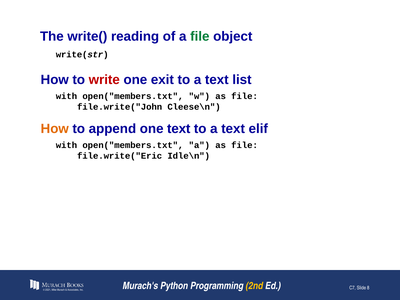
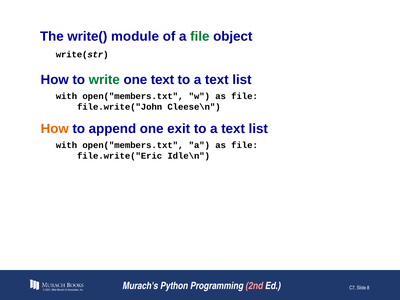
reading: reading -> module
write colour: red -> green
one exit: exit -> text
one text: text -> exit
elif at (258, 129): elif -> list
2nd colour: yellow -> pink
